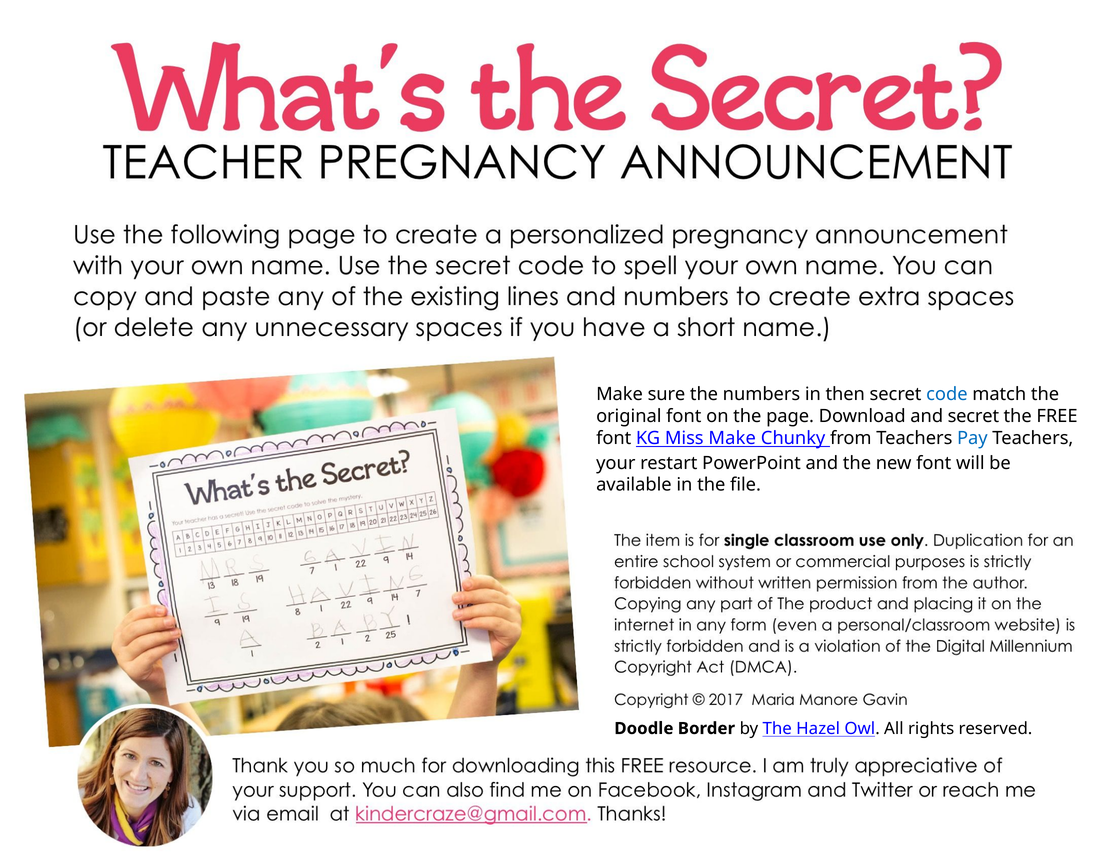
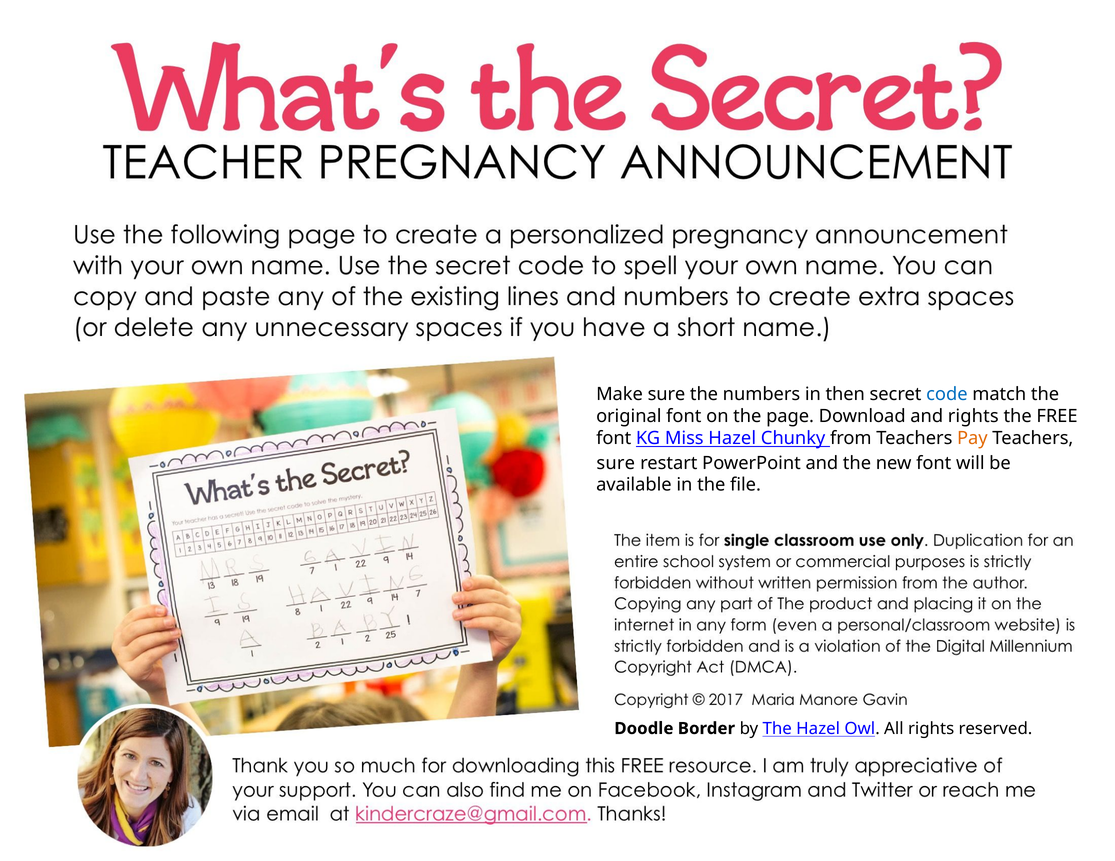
and secret: secret -> rights
Miss Make: Make -> Hazel
Pay colour: blue -> orange
your at (616, 463): your -> sure
